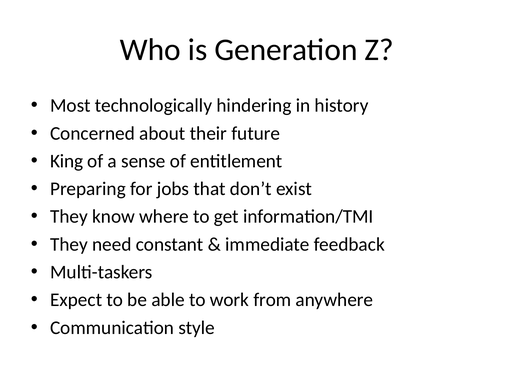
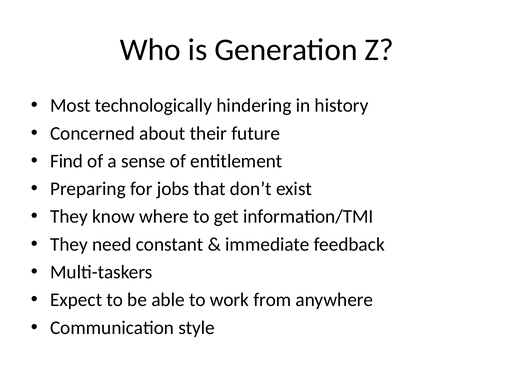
King: King -> Find
